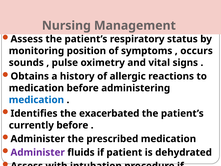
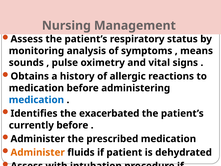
position: position -> analysis
occurs: occurs -> means
Administer at (38, 152) colour: purple -> orange
